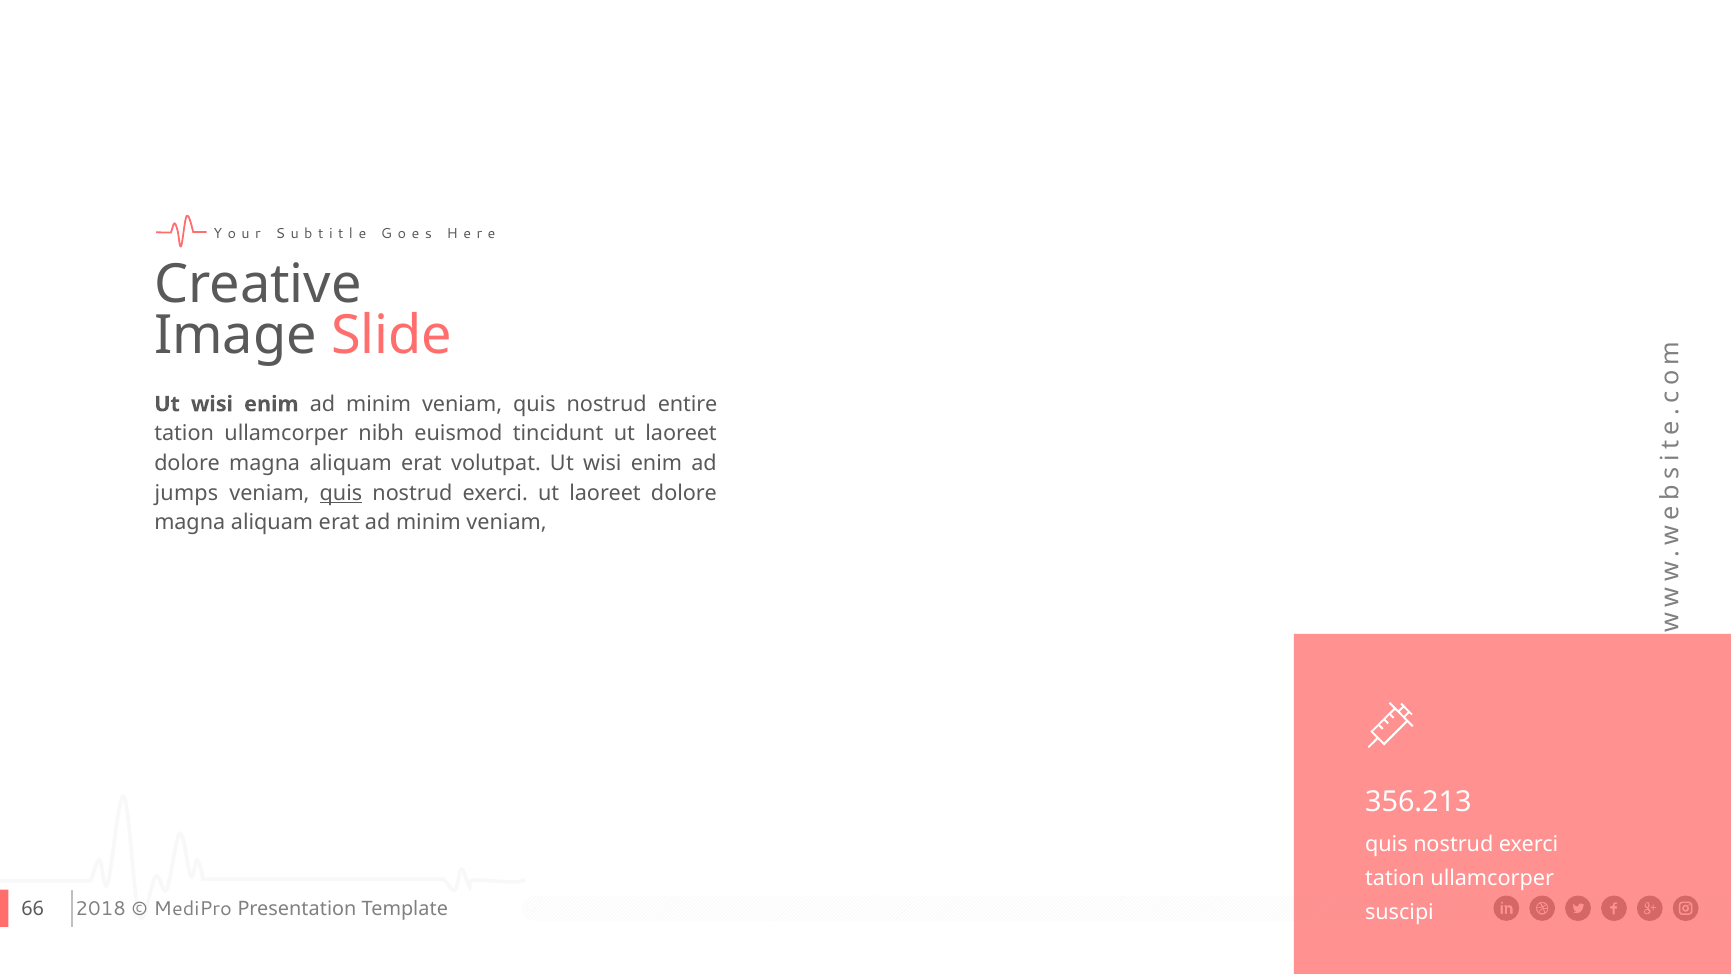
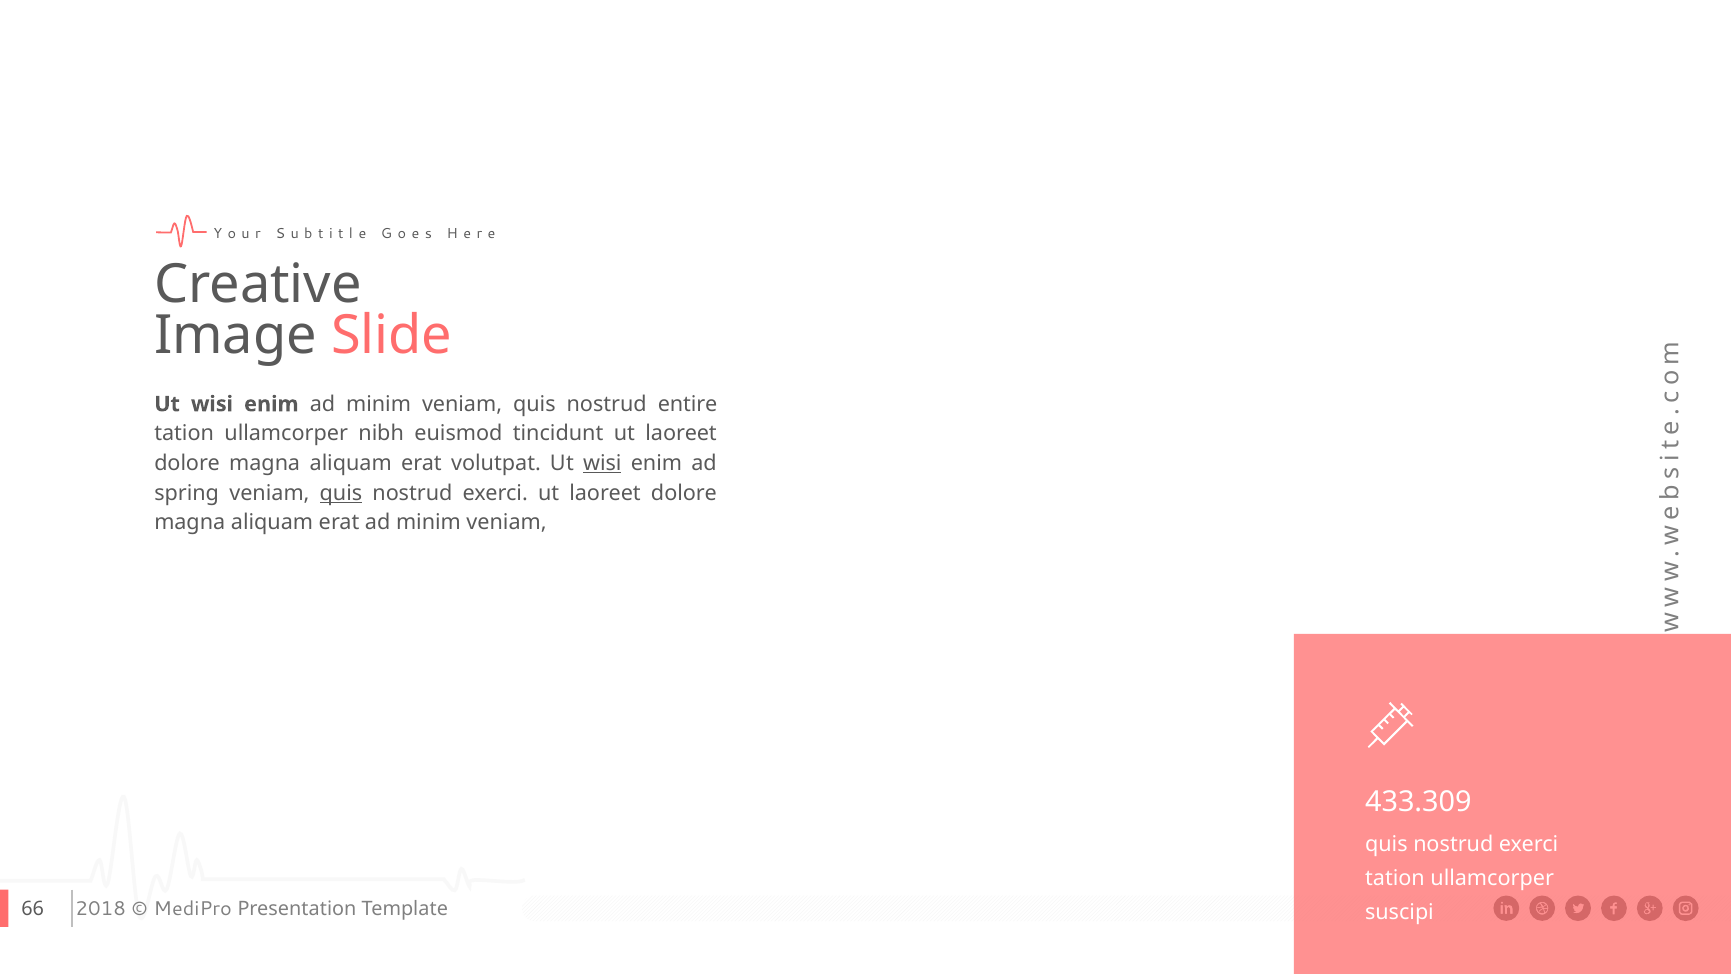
wisi at (602, 463) underline: none -> present
jumps: jumps -> spring
356.213: 356.213 -> 433.309
